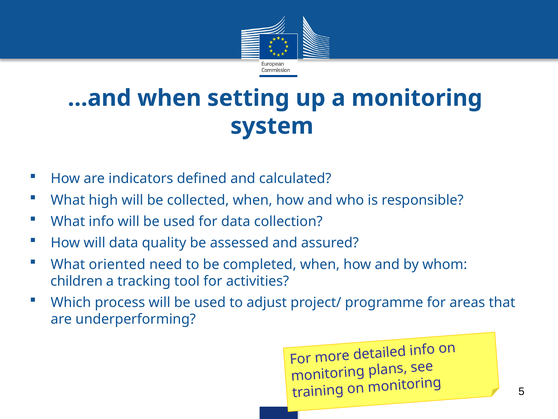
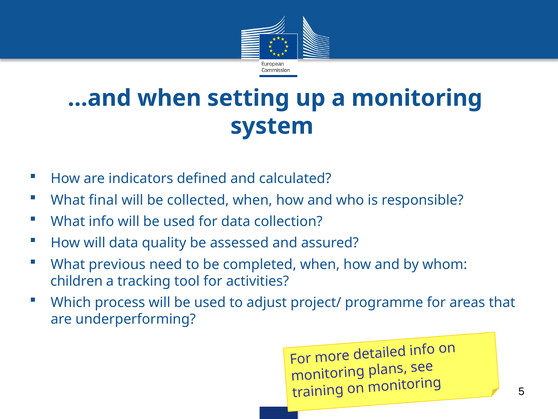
high: high -> final
oriented: oriented -> previous
